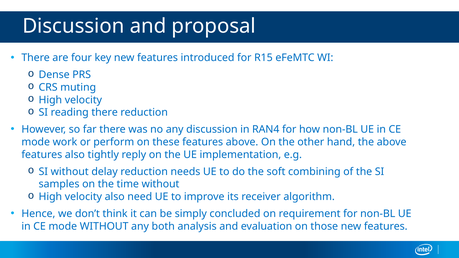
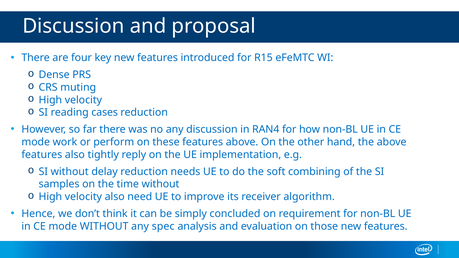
reading there: there -> cases
both: both -> spec
